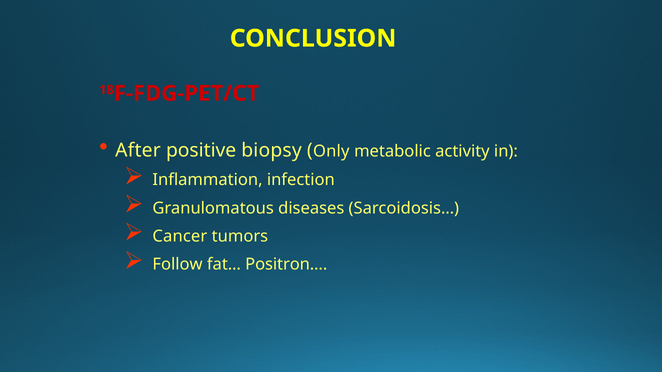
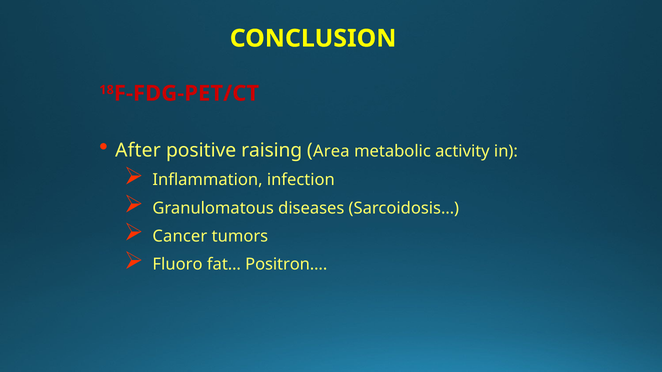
biopsy: biopsy -> raising
Only: Only -> Area
Follow: Follow -> Fluoro
